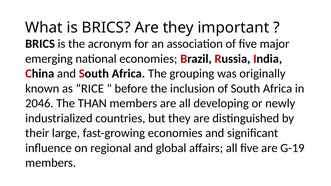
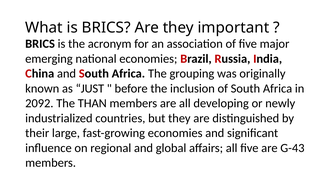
RICE: RICE -> JUST
2046: 2046 -> 2092
G-19: G-19 -> G-43
